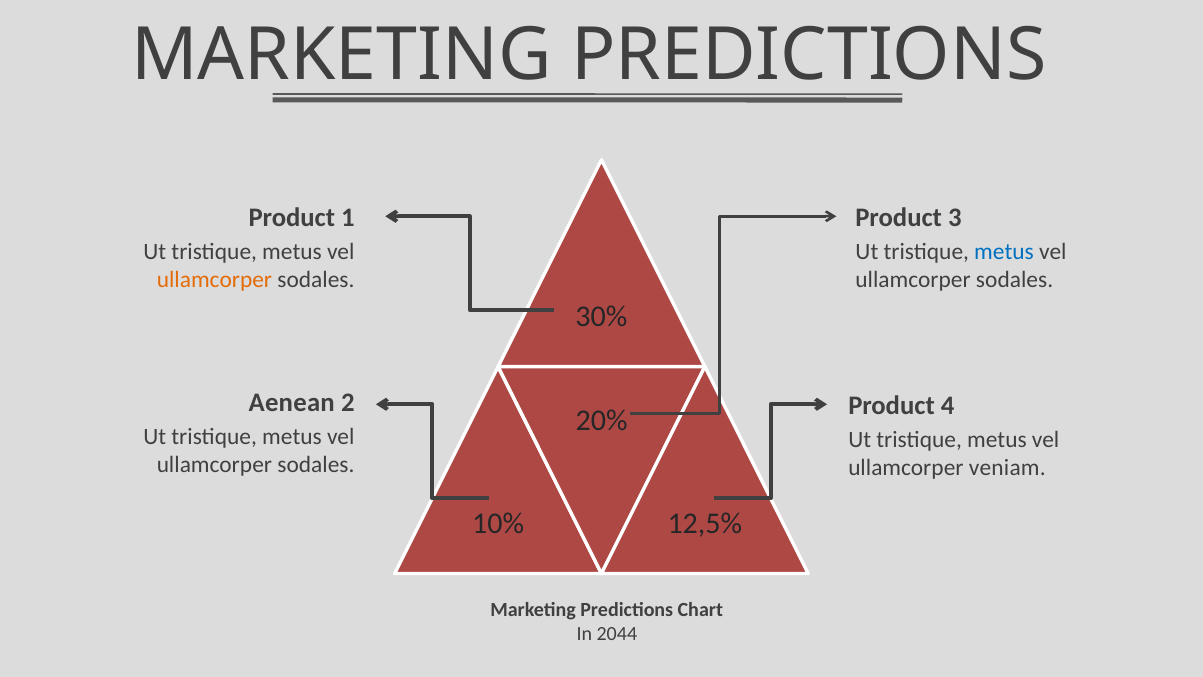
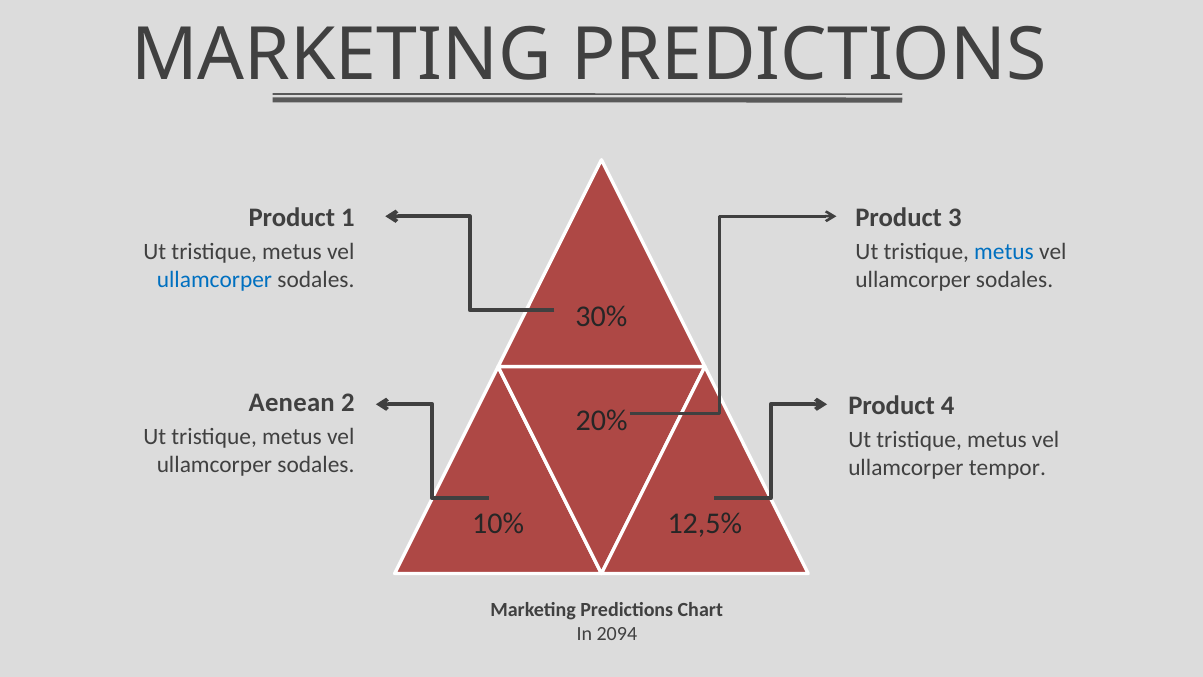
ullamcorper at (214, 280) colour: orange -> blue
veniam: veniam -> tempor
2044: 2044 -> 2094
